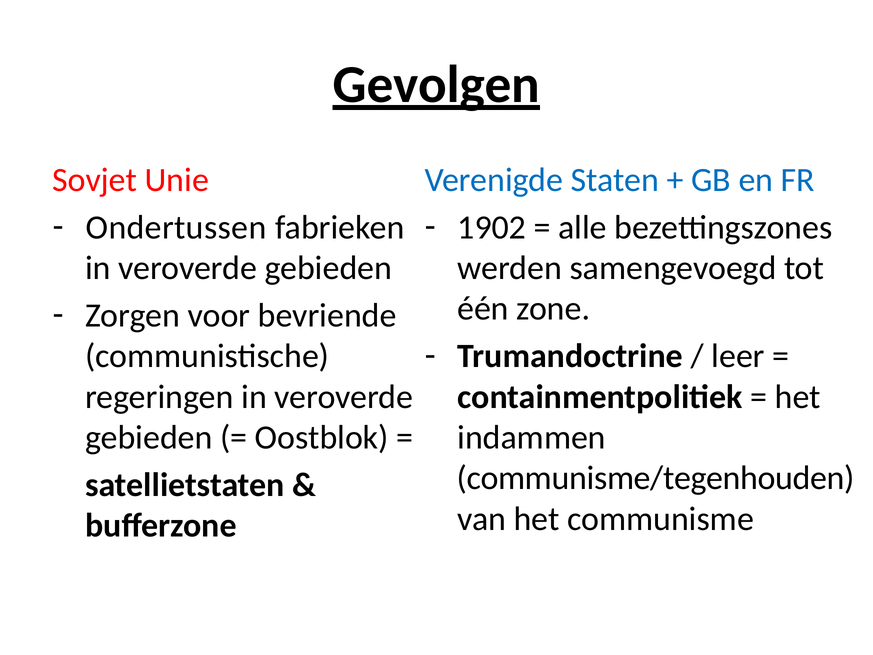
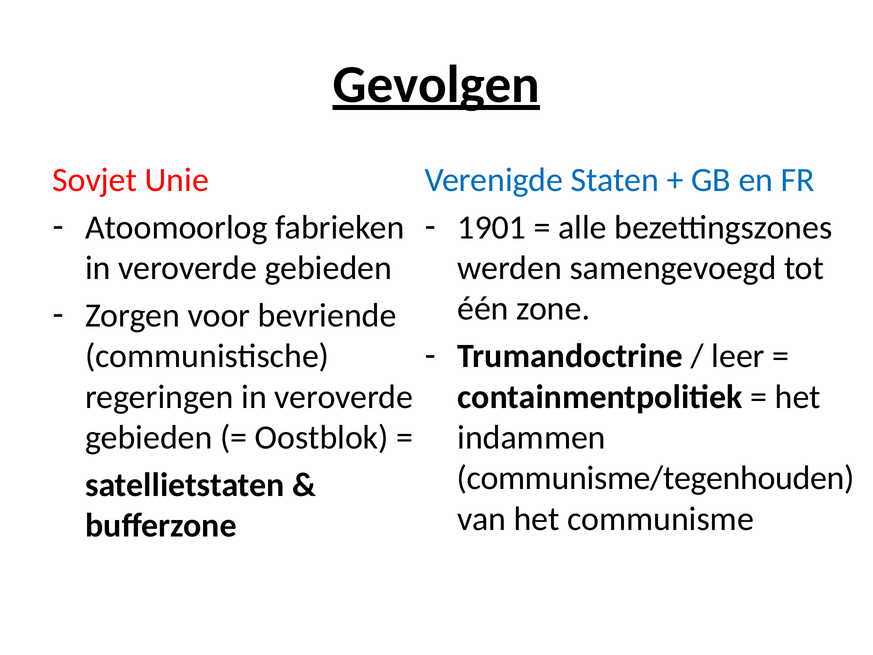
Ondertussen: Ondertussen -> Atoomoorlog
1902: 1902 -> 1901
